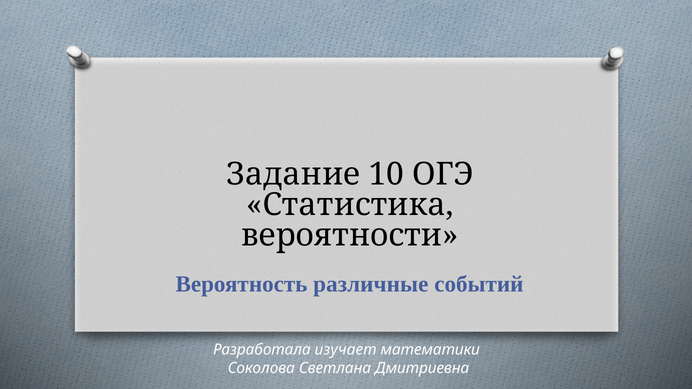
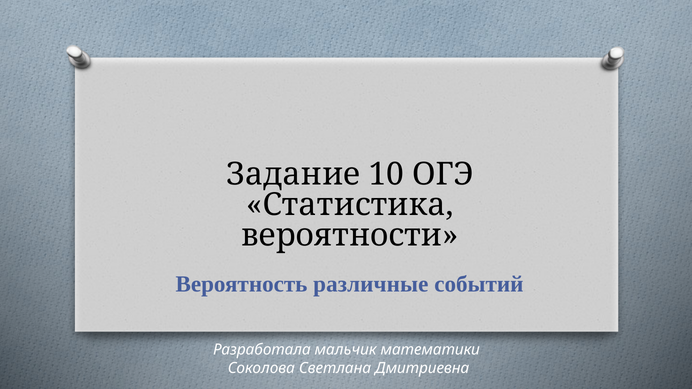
изучает: изучает -> мальчик
